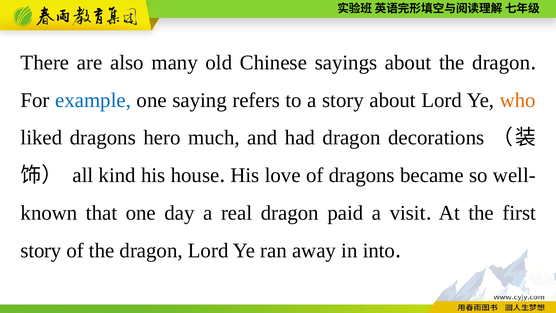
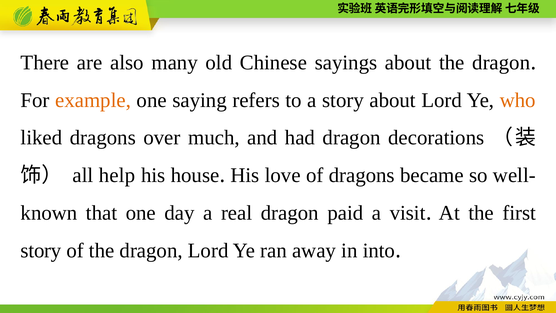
example colour: blue -> orange
hero: hero -> over
kind: kind -> help
